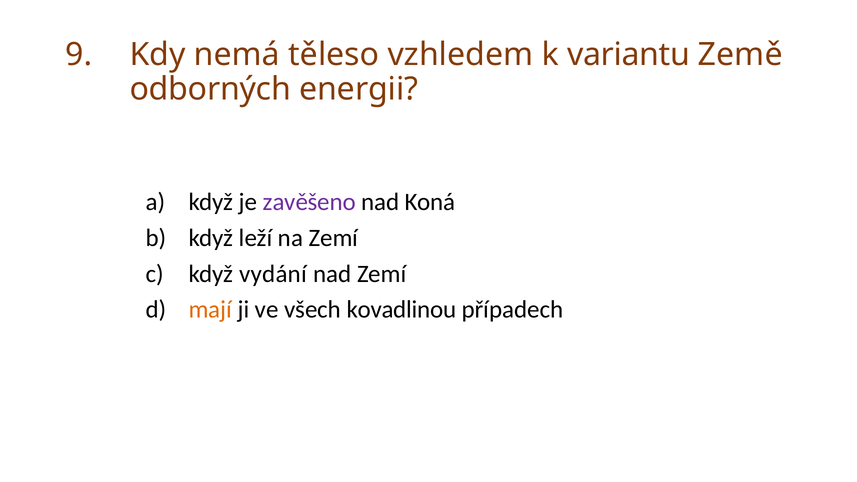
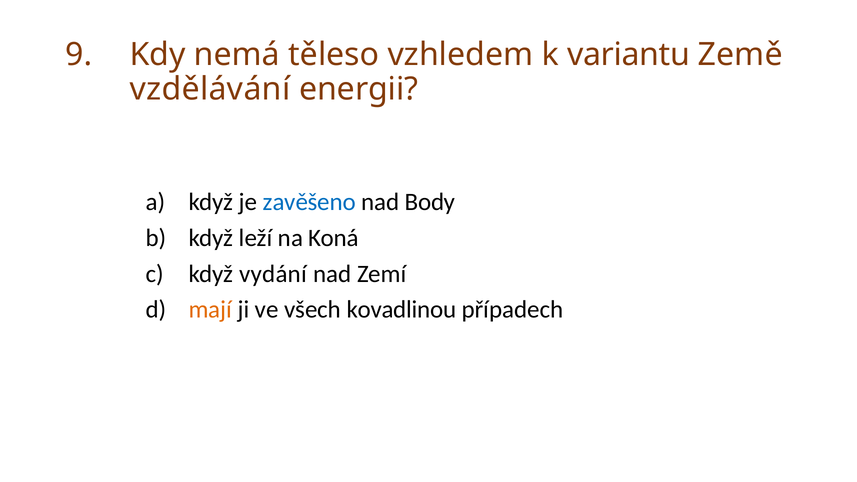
odborných: odborných -> vzdělávání
zavěšeno colour: purple -> blue
Koná: Koná -> Body
na Zemí: Zemí -> Koná
